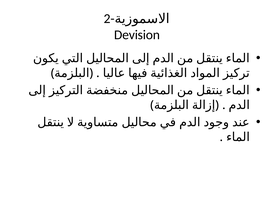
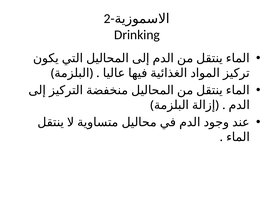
Devision: Devision -> Drinking
